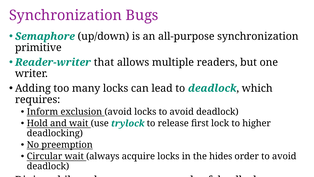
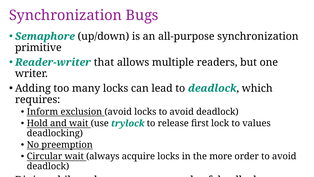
higher: higher -> values
hides: hides -> more
